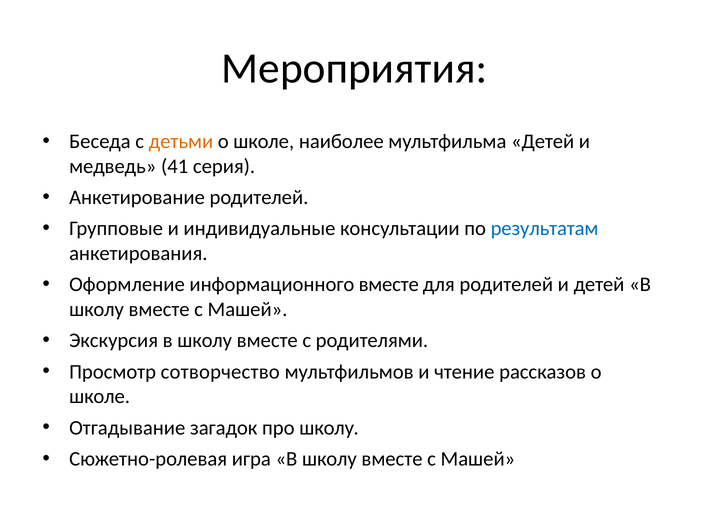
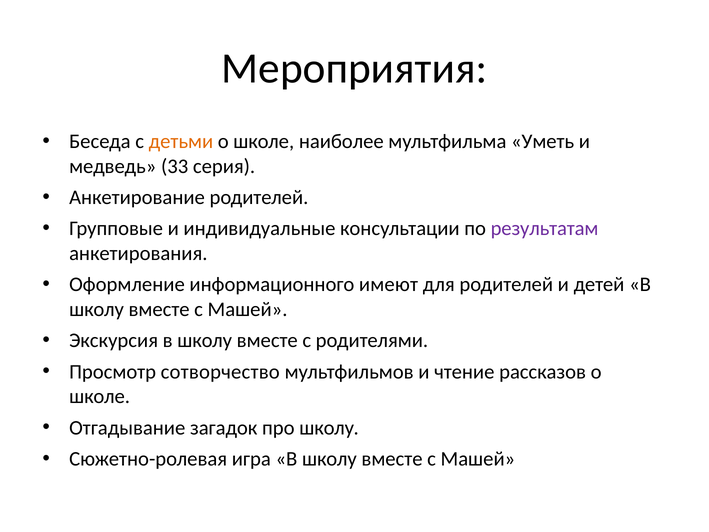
мультфильма Детей: Детей -> Уметь
41: 41 -> 33
результатам colour: blue -> purple
информационного вместе: вместе -> имеют
